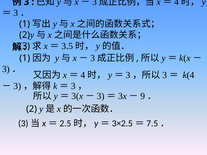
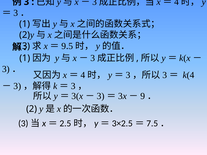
3 at (64, 46): 3 -> 9
